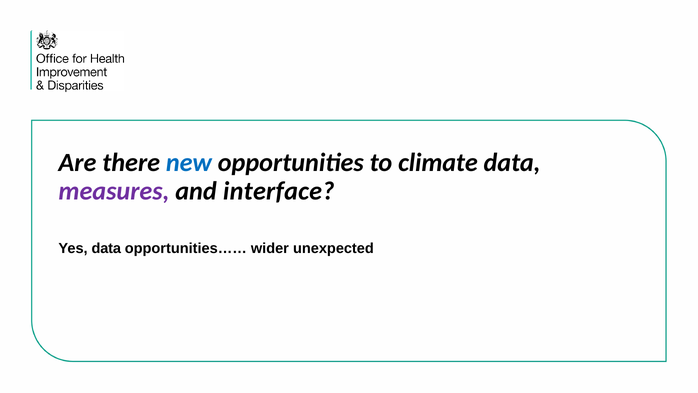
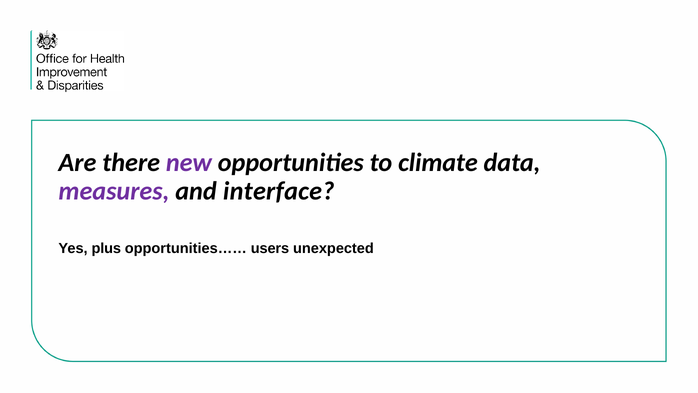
new colour: blue -> purple
Yes data: data -> plus
wider: wider -> users
